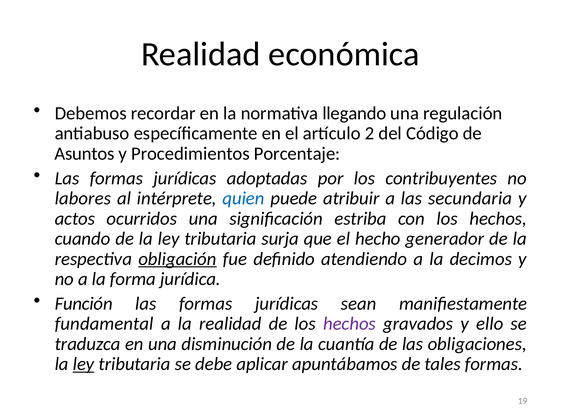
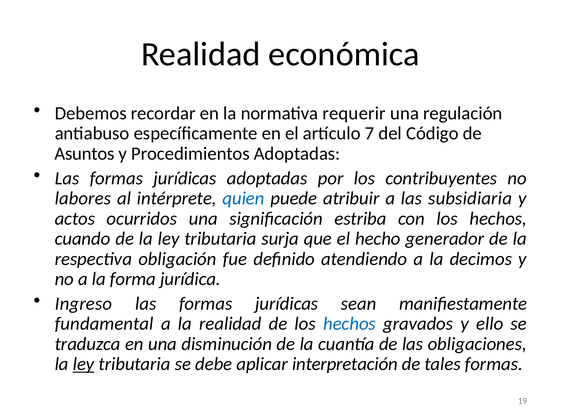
llegando: llegando -> requerir
2: 2 -> 7
Procedimientos Porcentaje: Porcentaje -> Adoptadas
secundaria: secundaria -> subsidiaria
obligación underline: present -> none
Función: Función -> Ingreso
hechos at (349, 324) colour: purple -> blue
apuntábamos: apuntábamos -> interpretación
